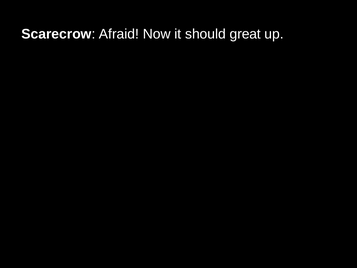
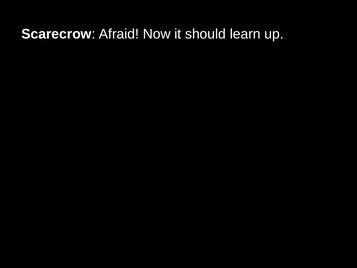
great: great -> learn
